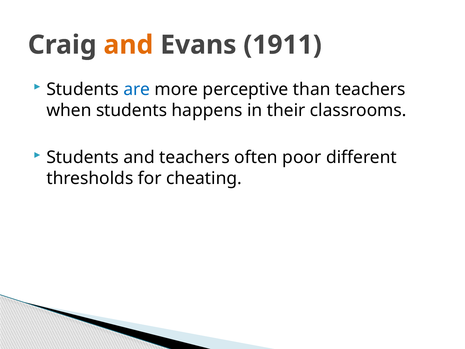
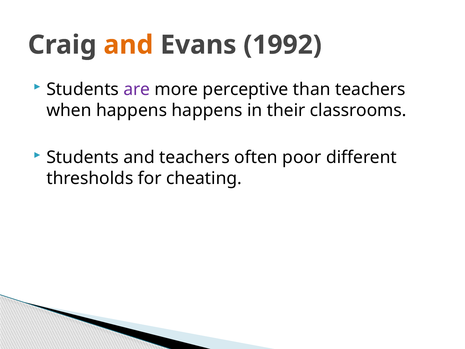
1911: 1911 -> 1992
are colour: blue -> purple
when students: students -> happens
